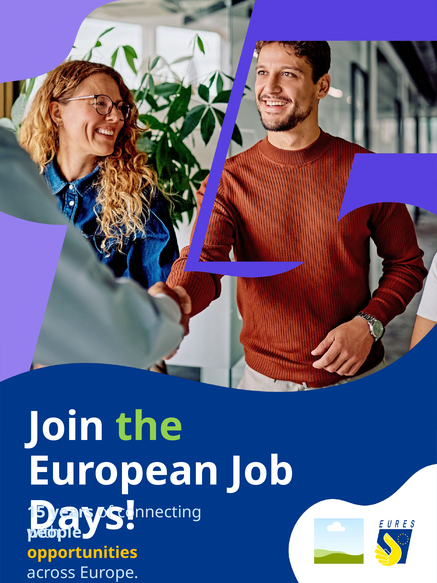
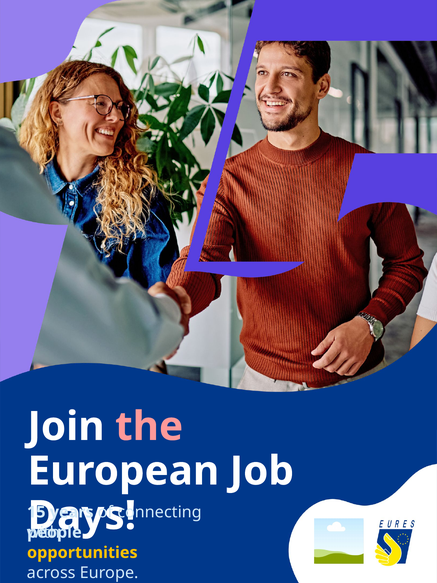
the colour: light green -> pink
